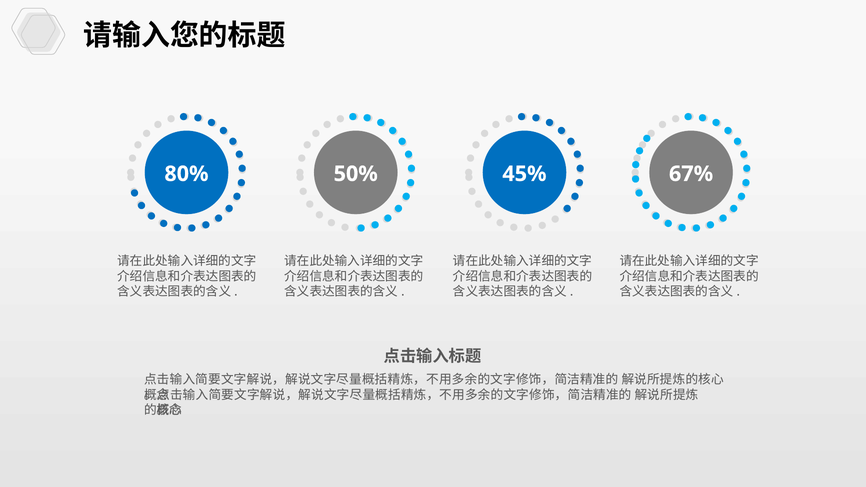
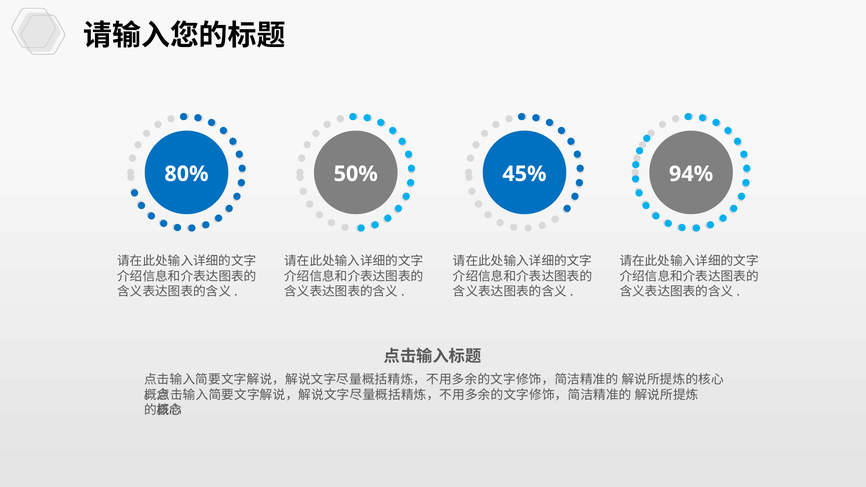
67%: 67% -> 94%
